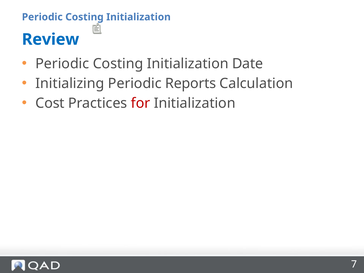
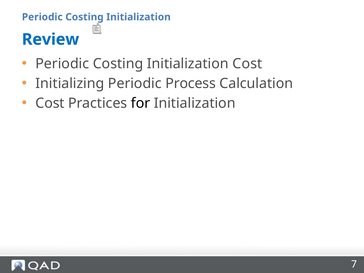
Initialization Date: Date -> Cost
Reports: Reports -> Process
for colour: red -> black
